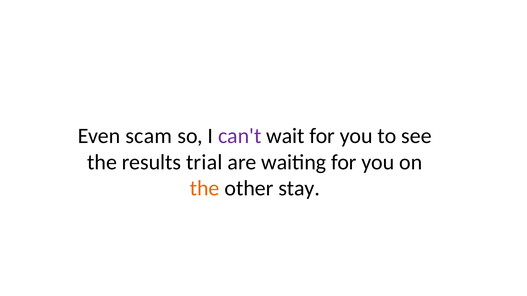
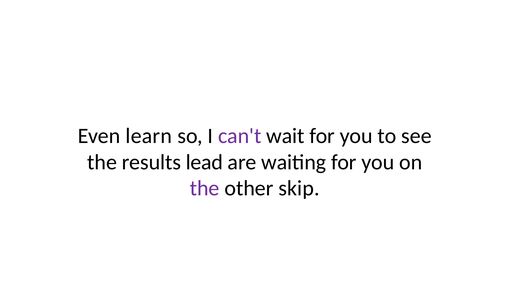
scam: scam -> learn
trial: trial -> lead
the at (205, 189) colour: orange -> purple
stay: stay -> skip
